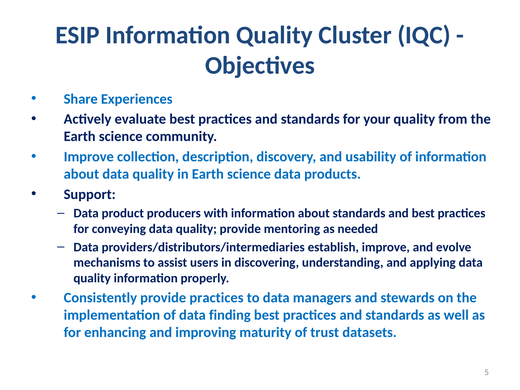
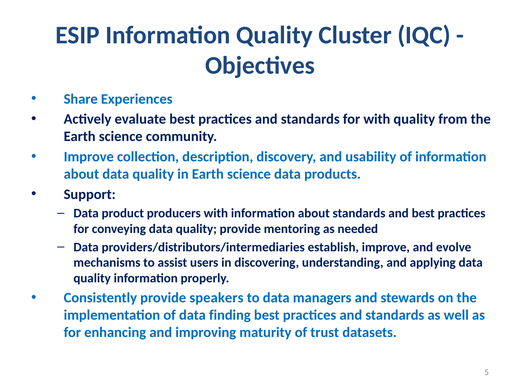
for your: your -> with
provide practices: practices -> speakers
